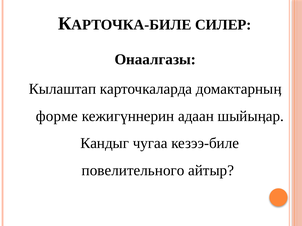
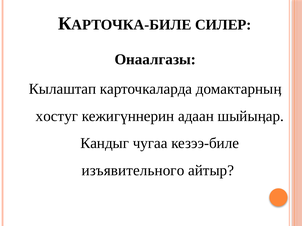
форме: форме -> хостуг
повелительного: повелительного -> изъявительного
